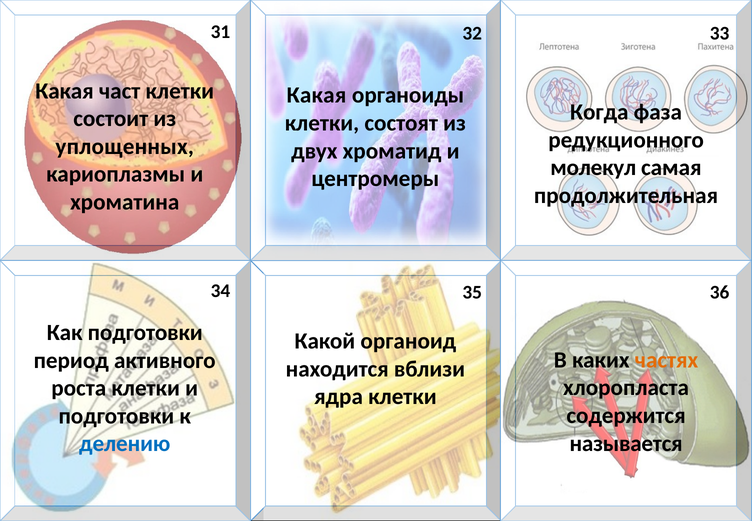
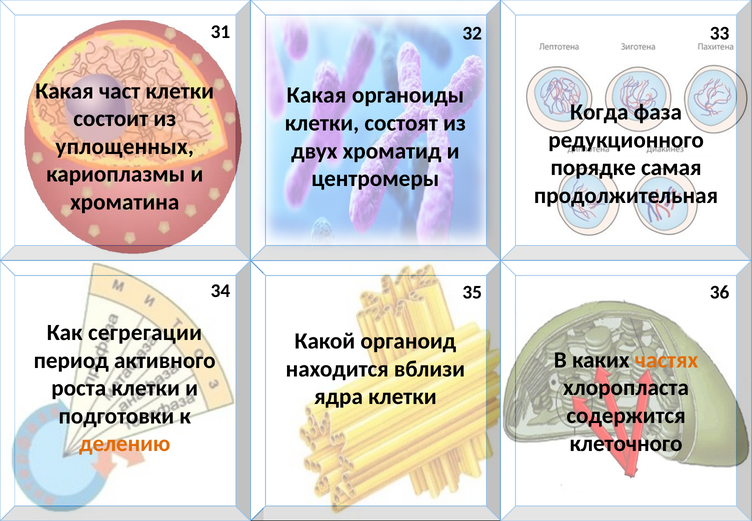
молекул: молекул -> порядке
Как подготовки: подготовки -> сегрегации
называется: называется -> клеточного
делению colour: blue -> orange
